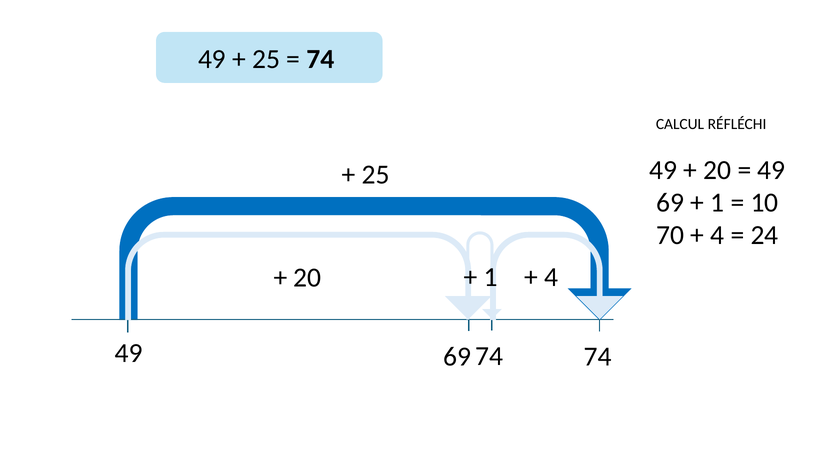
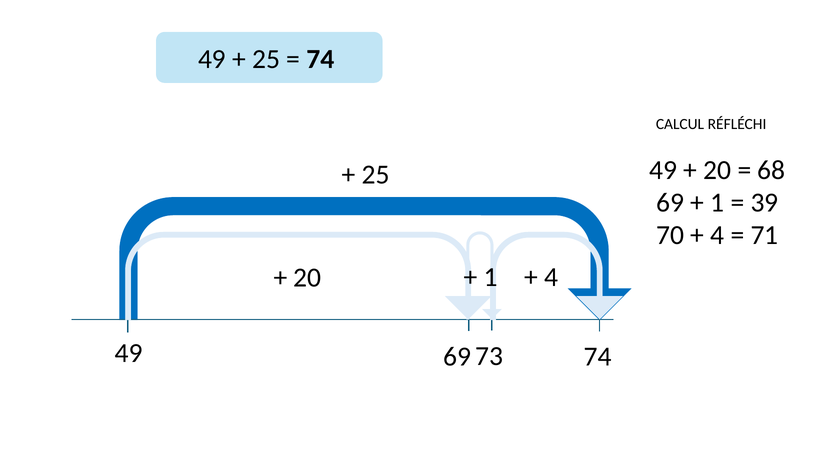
49 at (771, 170): 49 -> 68
10: 10 -> 39
24: 24 -> 71
69 74: 74 -> 73
